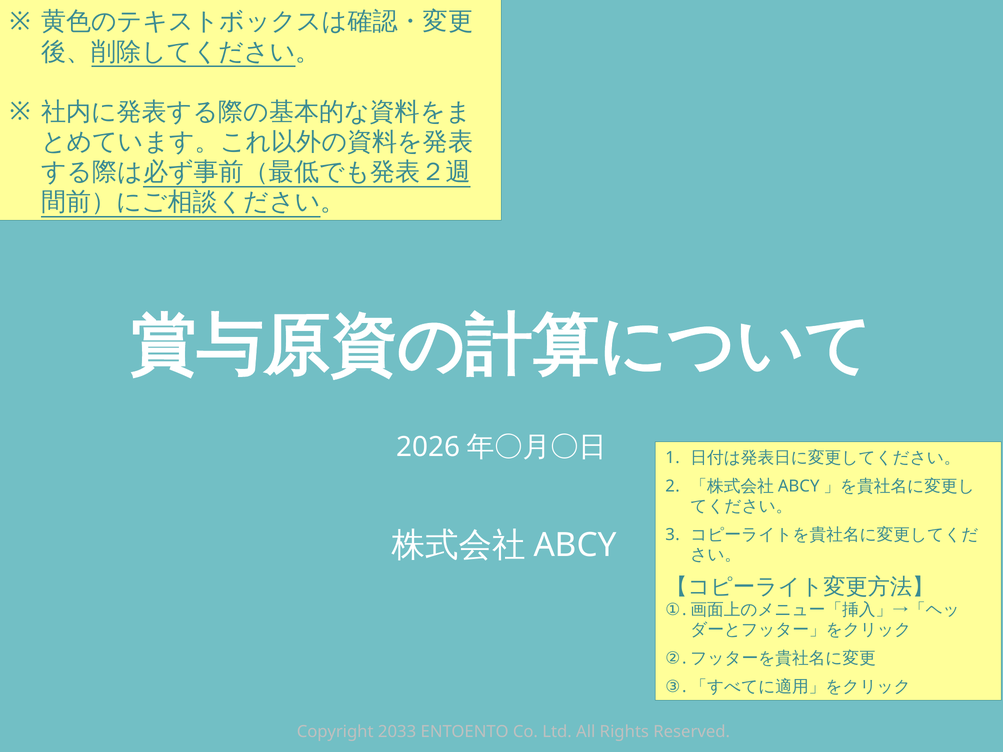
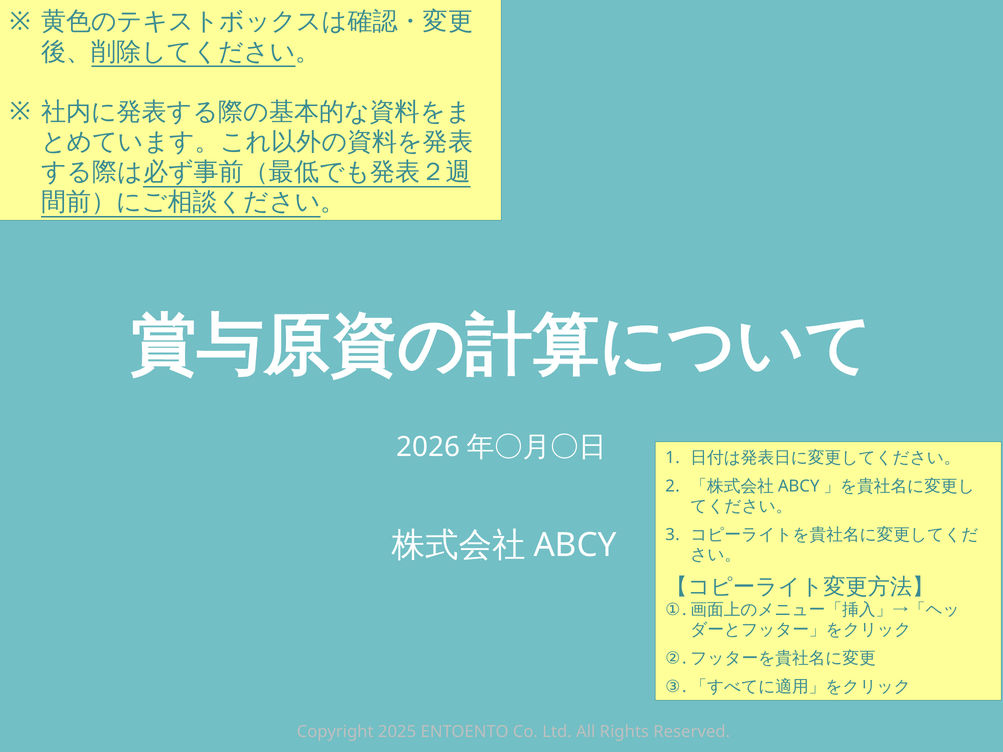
2033: 2033 -> 2025
